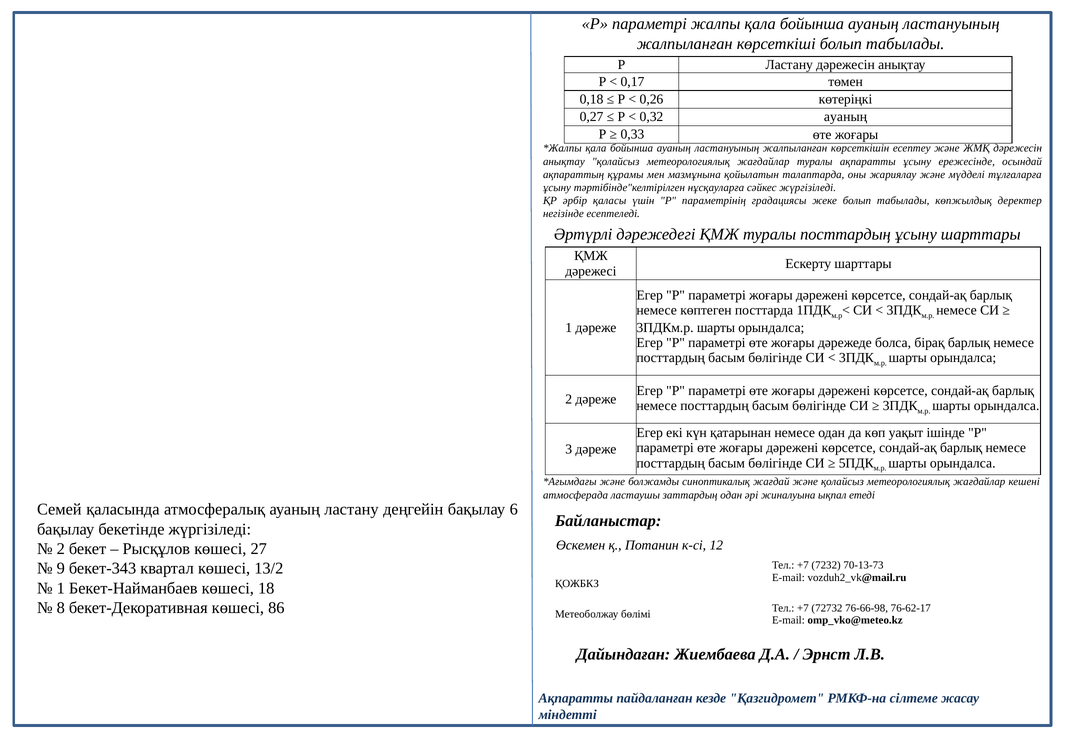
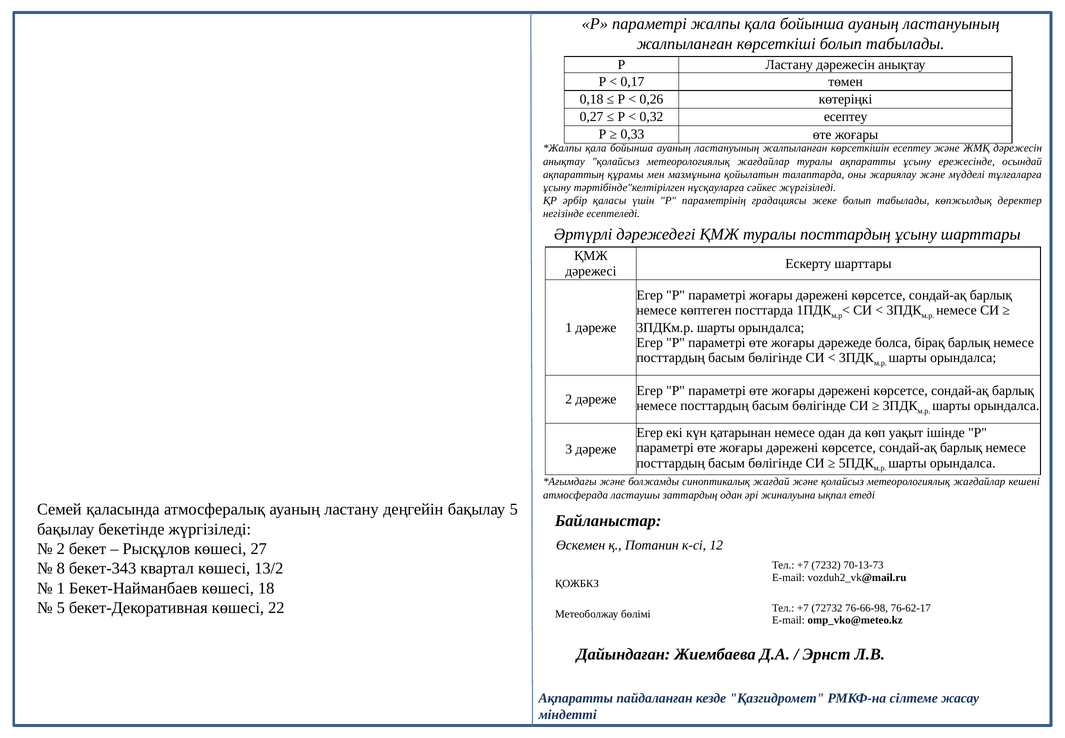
0,32 ауаның: ауаның -> есептеу
бақылау 6: 6 -> 5
9: 9 -> 8
8 at (61, 607): 8 -> 5
86: 86 -> 22
